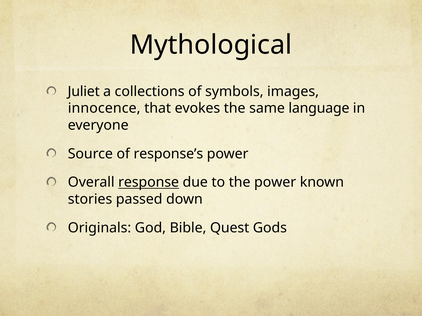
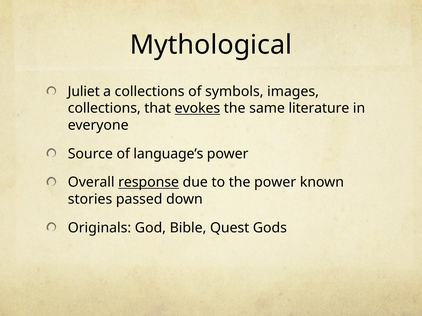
innocence at (104, 108): innocence -> collections
evokes underline: none -> present
language: language -> literature
response’s: response’s -> language’s
